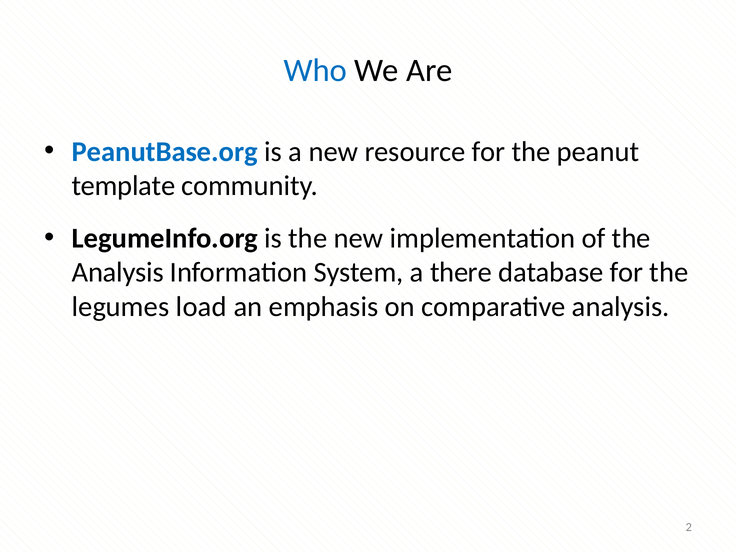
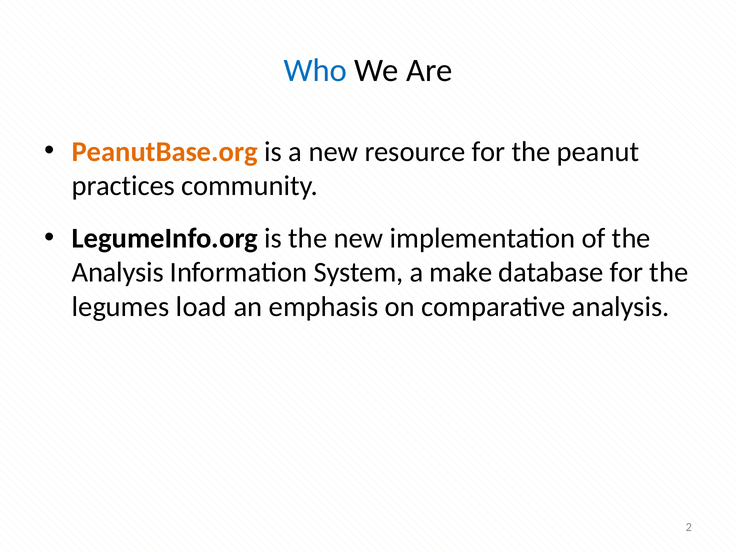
PeanutBase.org colour: blue -> orange
template: template -> practices
there: there -> make
